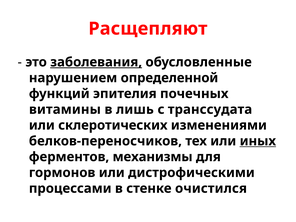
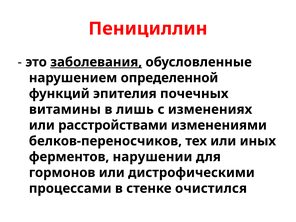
Расщепляют: Расщепляют -> Пенициллин
транссудата: транссудата -> изменениях
склеротических: склеротических -> расстройствами
иных underline: present -> none
механизмы: механизмы -> нарушении
